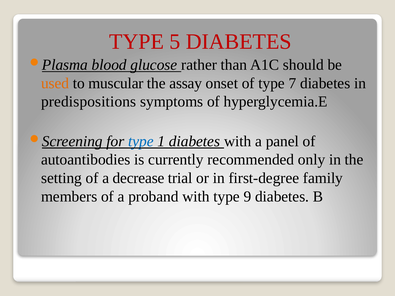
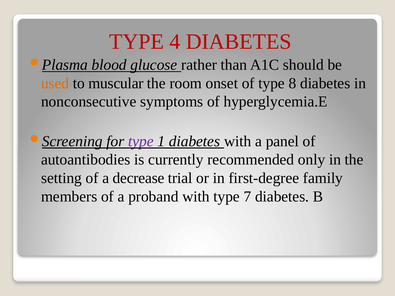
5: 5 -> 4
assay: assay -> room
7: 7 -> 8
predispositions: predispositions -> nonconsecutive
type at (141, 141) colour: blue -> purple
9: 9 -> 7
